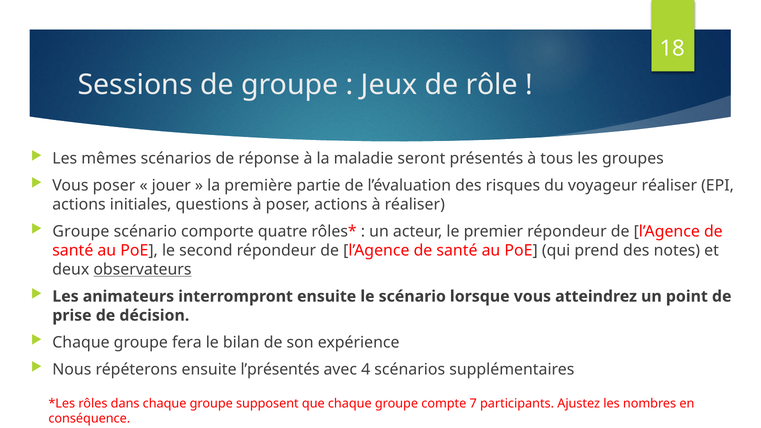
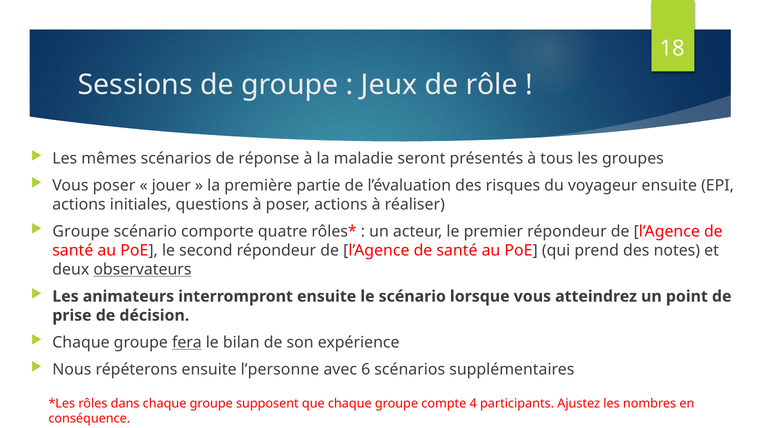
voyageur réaliser: réaliser -> ensuite
fera underline: none -> present
l’présentés: l’présentés -> l’personne
4: 4 -> 6
7: 7 -> 4
